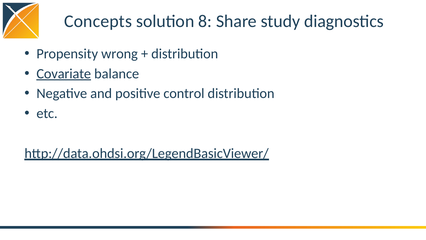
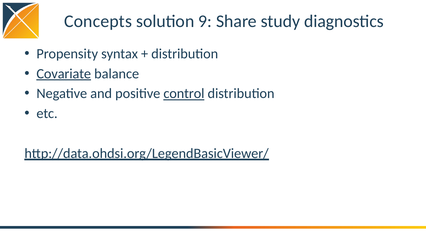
8: 8 -> 9
wrong: wrong -> syntax
control underline: none -> present
